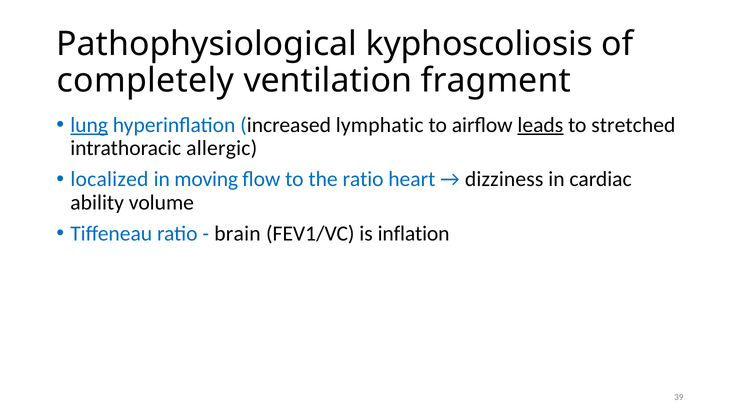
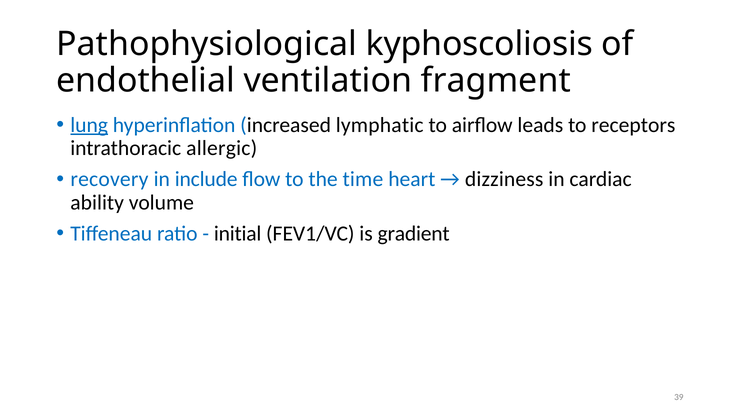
completely: completely -> endothelial
leads underline: present -> none
stretched: stretched -> receptors
localized: localized -> recovery
moving: moving -> include
the ratio: ratio -> time
brain: brain -> initial
inflation: inflation -> gradient
